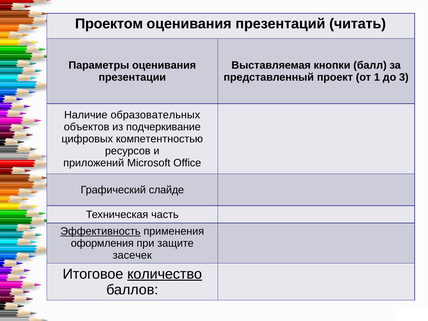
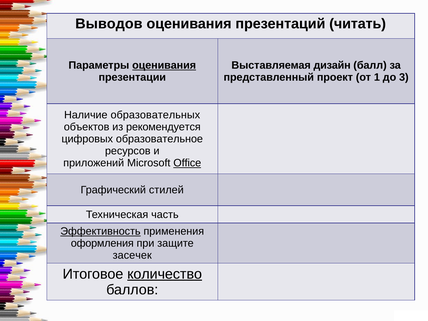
Проектом: Проектом -> Выводов
оценивания at (164, 65) underline: none -> present
кнопки: кнопки -> дизайн
подчеркивание: подчеркивание -> рекомендуется
компетентностью: компетентностью -> образовательное
Office underline: none -> present
слайде: слайде -> стилей
